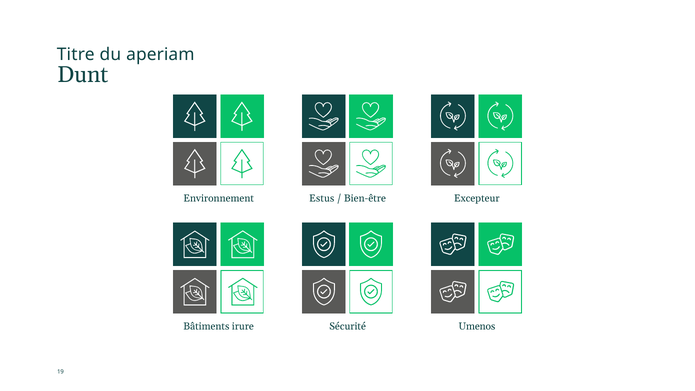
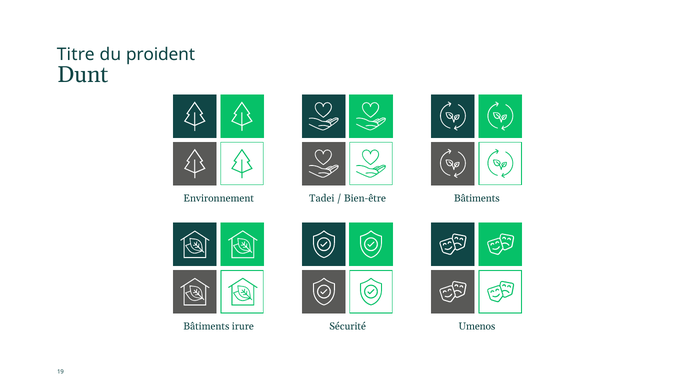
aperiam: aperiam -> proident
Estus: Estus -> Tadei
Bien-être Excepteur: Excepteur -> Bâtiments
